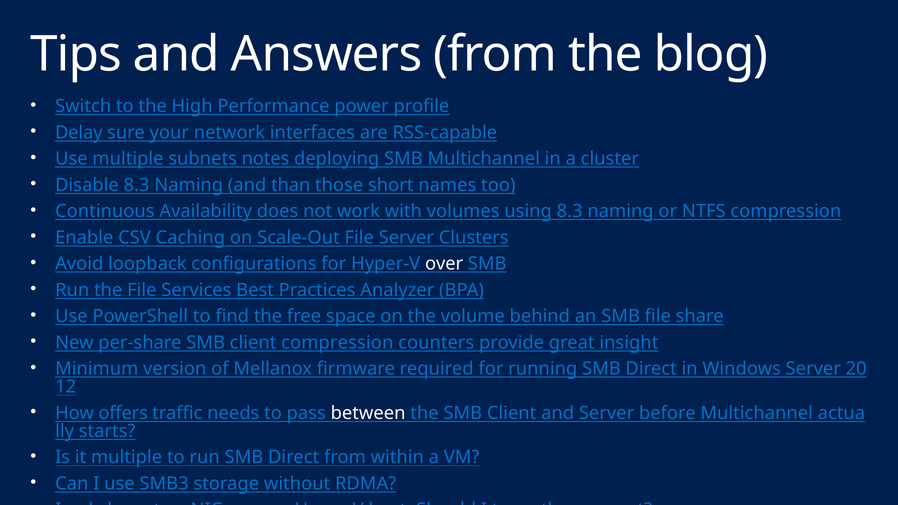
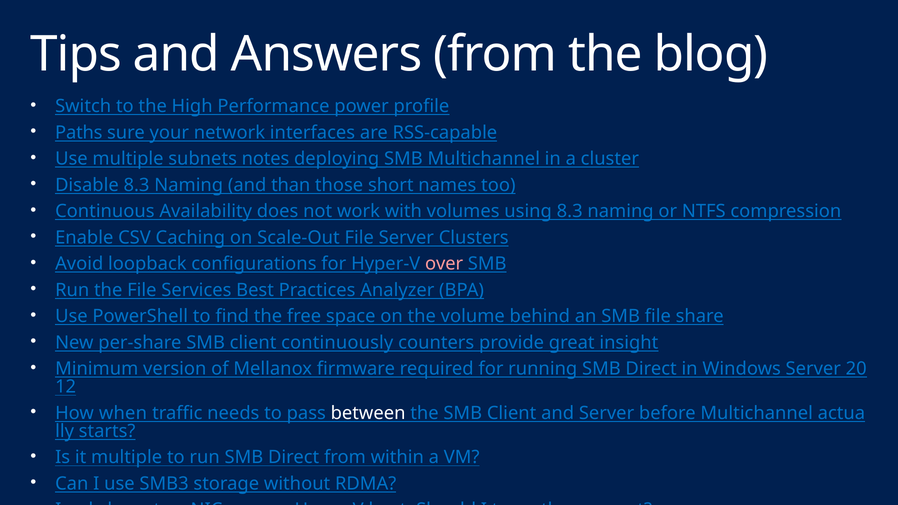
Delay: Delay -> Paths
over colour: white -> pink
client compression: compression -> continuously
offers: offers -> when
